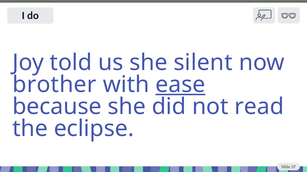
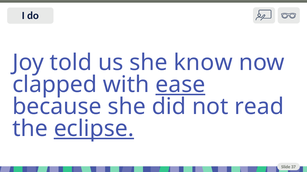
silent: silent -> know
brother: brother -> clapped
eclipse underline: none -> present
